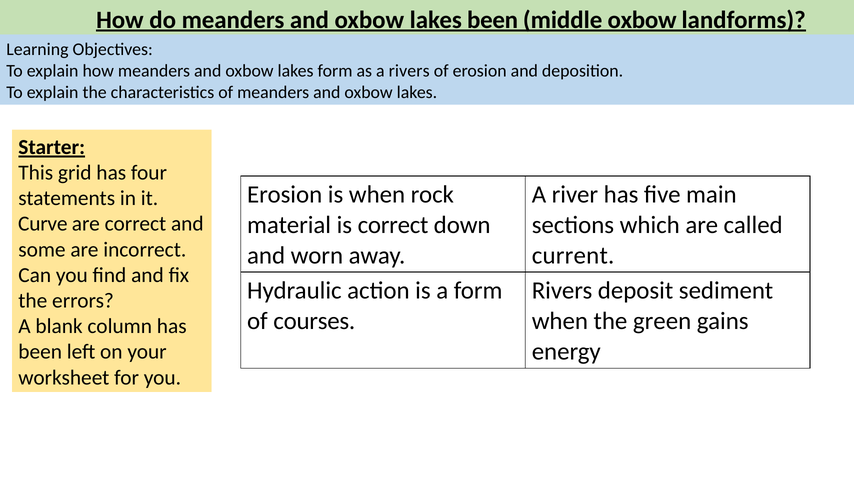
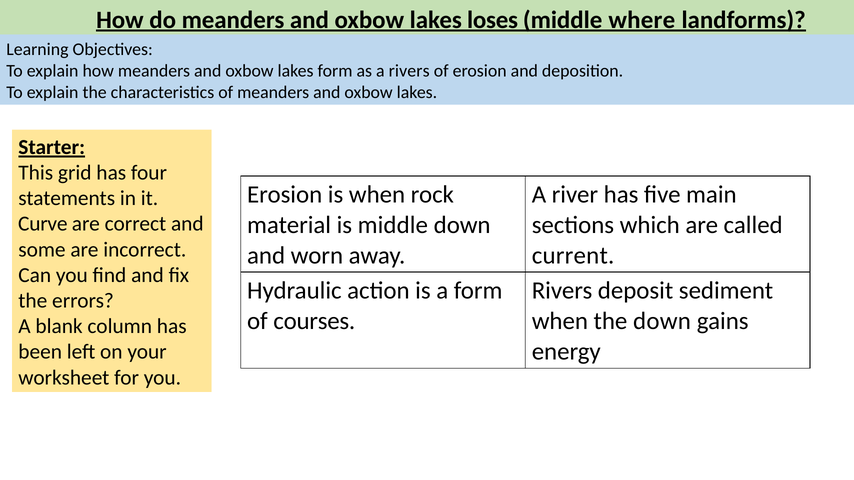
lakes been: been -> loses
middle oxbow: oxbow -> where
is correct: correct -> middle
the green: green -> down
